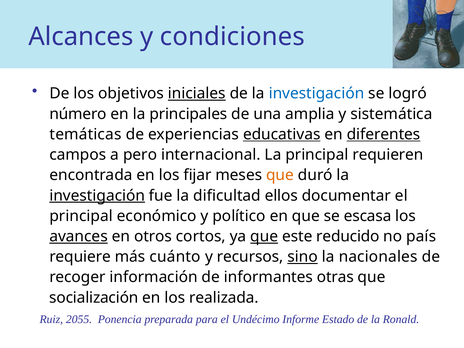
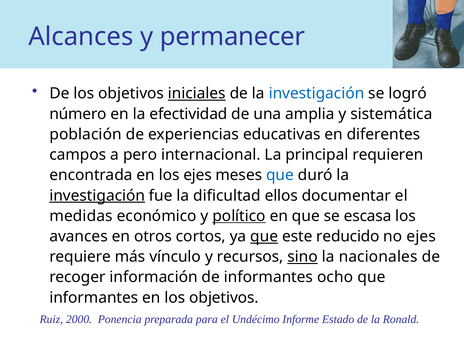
condiciones: condiciones -> permanecer
principales: principales -> efectividad
temáticas: temáticas -> población
educativas underline: present -> none
diferentes underline: present -> none
los fijar: fijar -> ejes
que at (280, 175) colour: orange -> blue
principal at (81, 216): principal -> medidas
político underline: none -> present
avances underline: present -> none
no país: país -> ejes
cuánto: cuánto -> vínculo
otras: otras -> ocho
socialización at (94, 298): socialización -> informantes
en los realizada: realizada -> objetivos
2055: 2055 -> 2000
